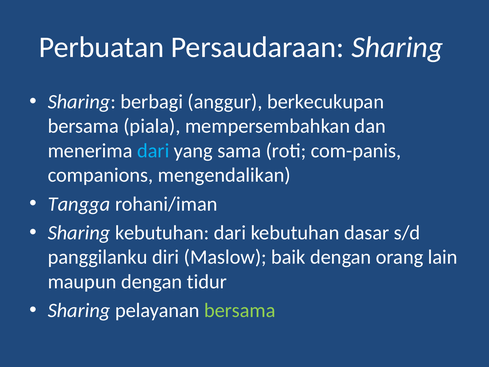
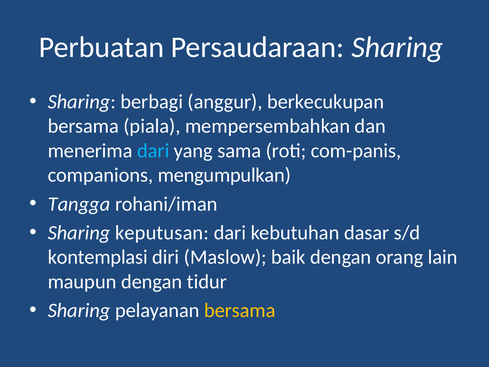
mengendalikan: mengendalikan -> mengumpulkan
Sharing kebutuhan: kebutuhan -> keputusan
panggilanku: panggilanku -> kontemplasi
bersama at (240, 310) colour: light green -> yellow
